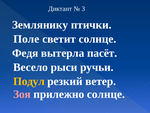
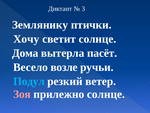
Поле: Поле -> Хочу
Федя: Федя -> Дома
рыси: рыси -> возле
Подул colour: yellow -> light blue
